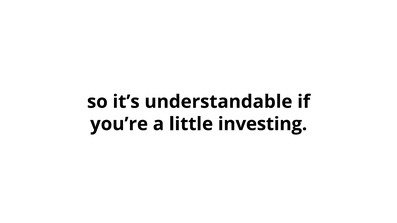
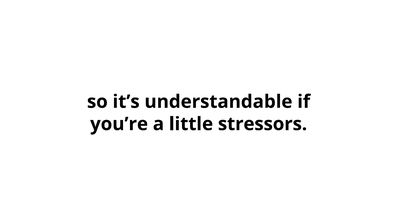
investing: investing -> stressors
